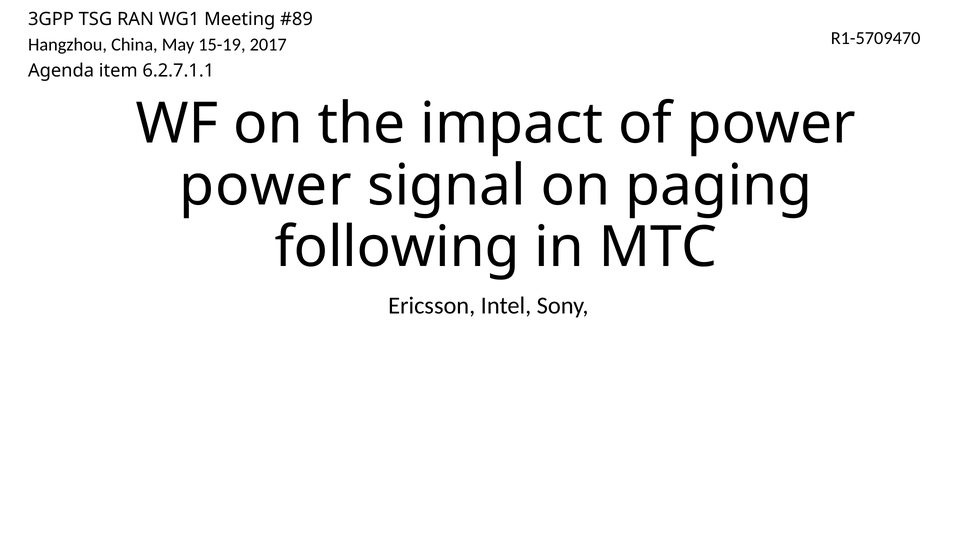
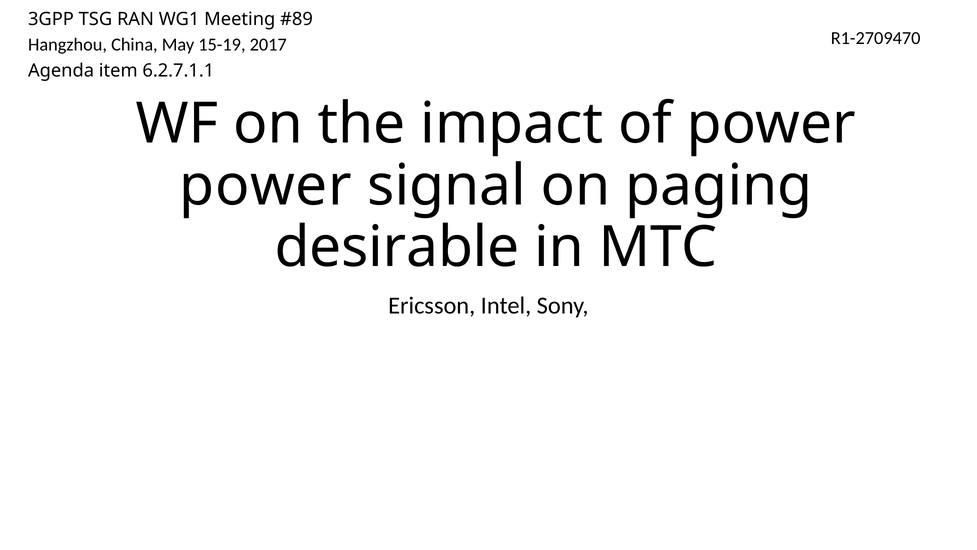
R1-5709470: R1-5709470 -> R1-2709470
following: following -> desirable
